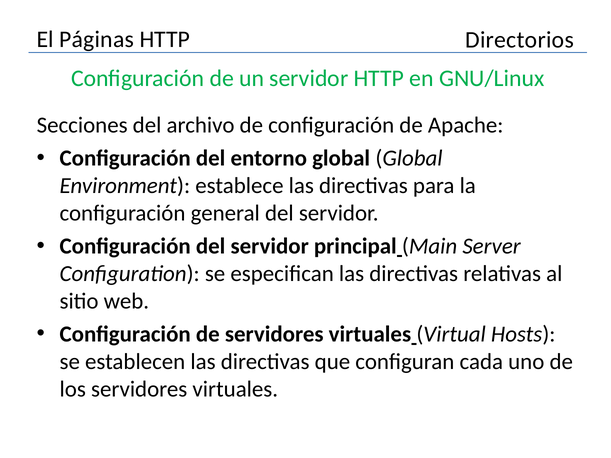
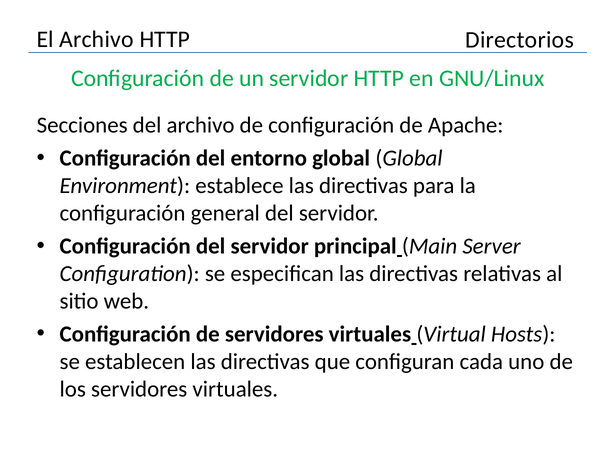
El Páginas: Páginas -> Archivo
